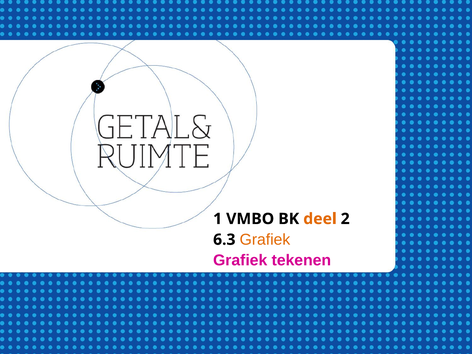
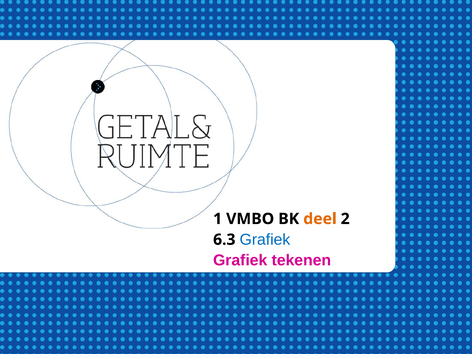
Grafiek at (265, 240) colour: orange -> blue
